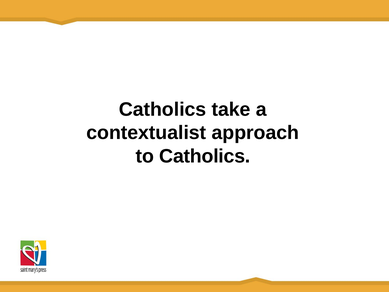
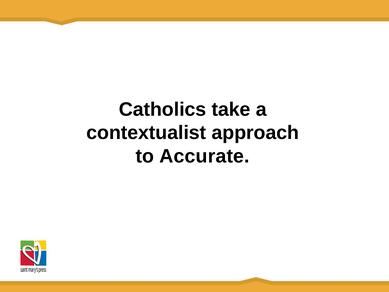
to Catholics: Catholics -> Accurate
